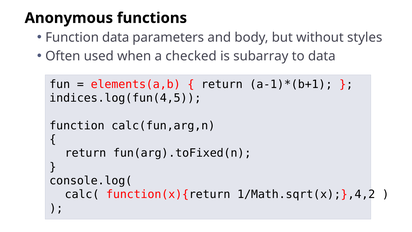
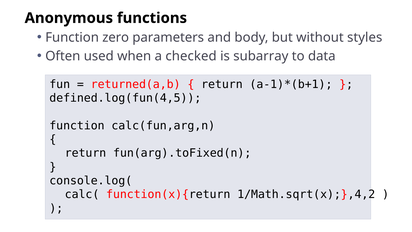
Function data: data -> zero
elements(a,b: elements(a,b -> returned(a,b
indices.log(fun(4,5: indices.log(fun(4,5 -> defined.log(fun(4,5
